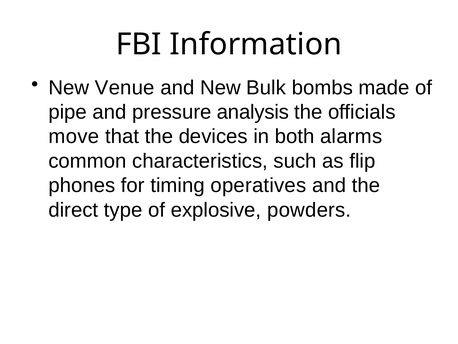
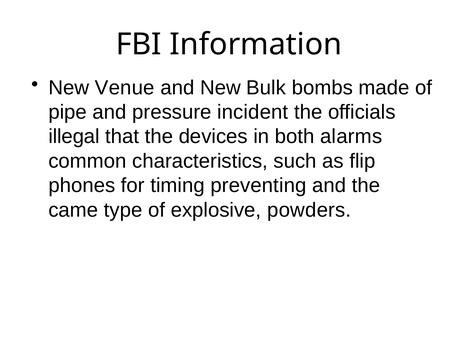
analysis: analysis -> incident
move: move -> illegal
operatives: operatives -> preventing
direct: direct -> came
